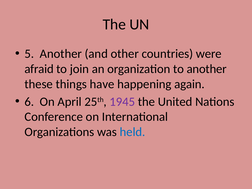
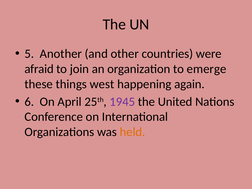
to another: another -> emerge
have: have -> west
held colour: blue -> orange
